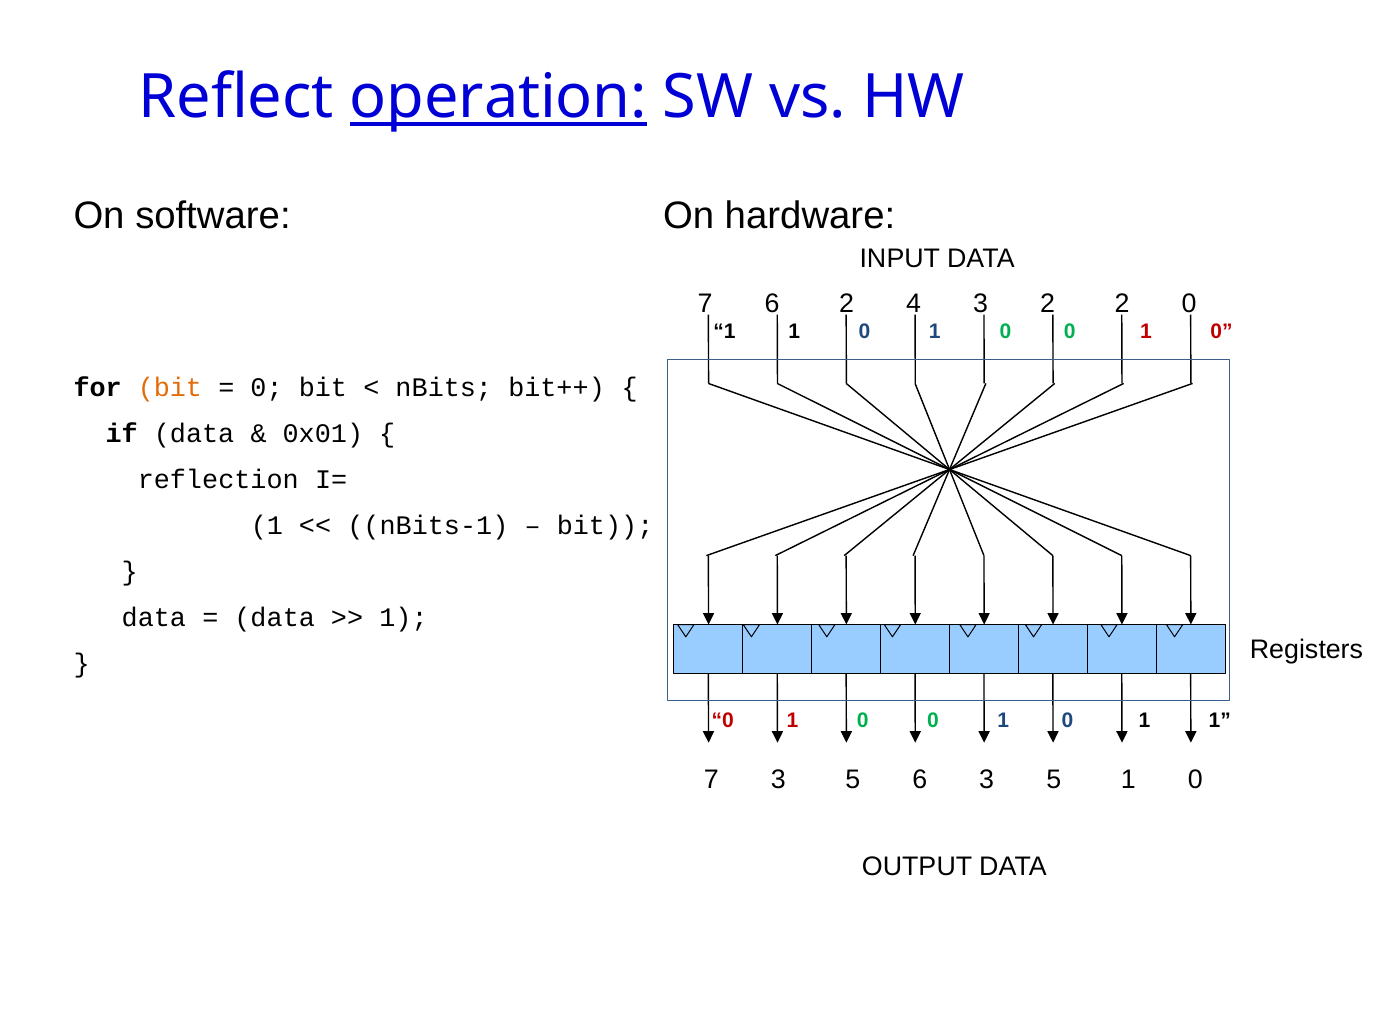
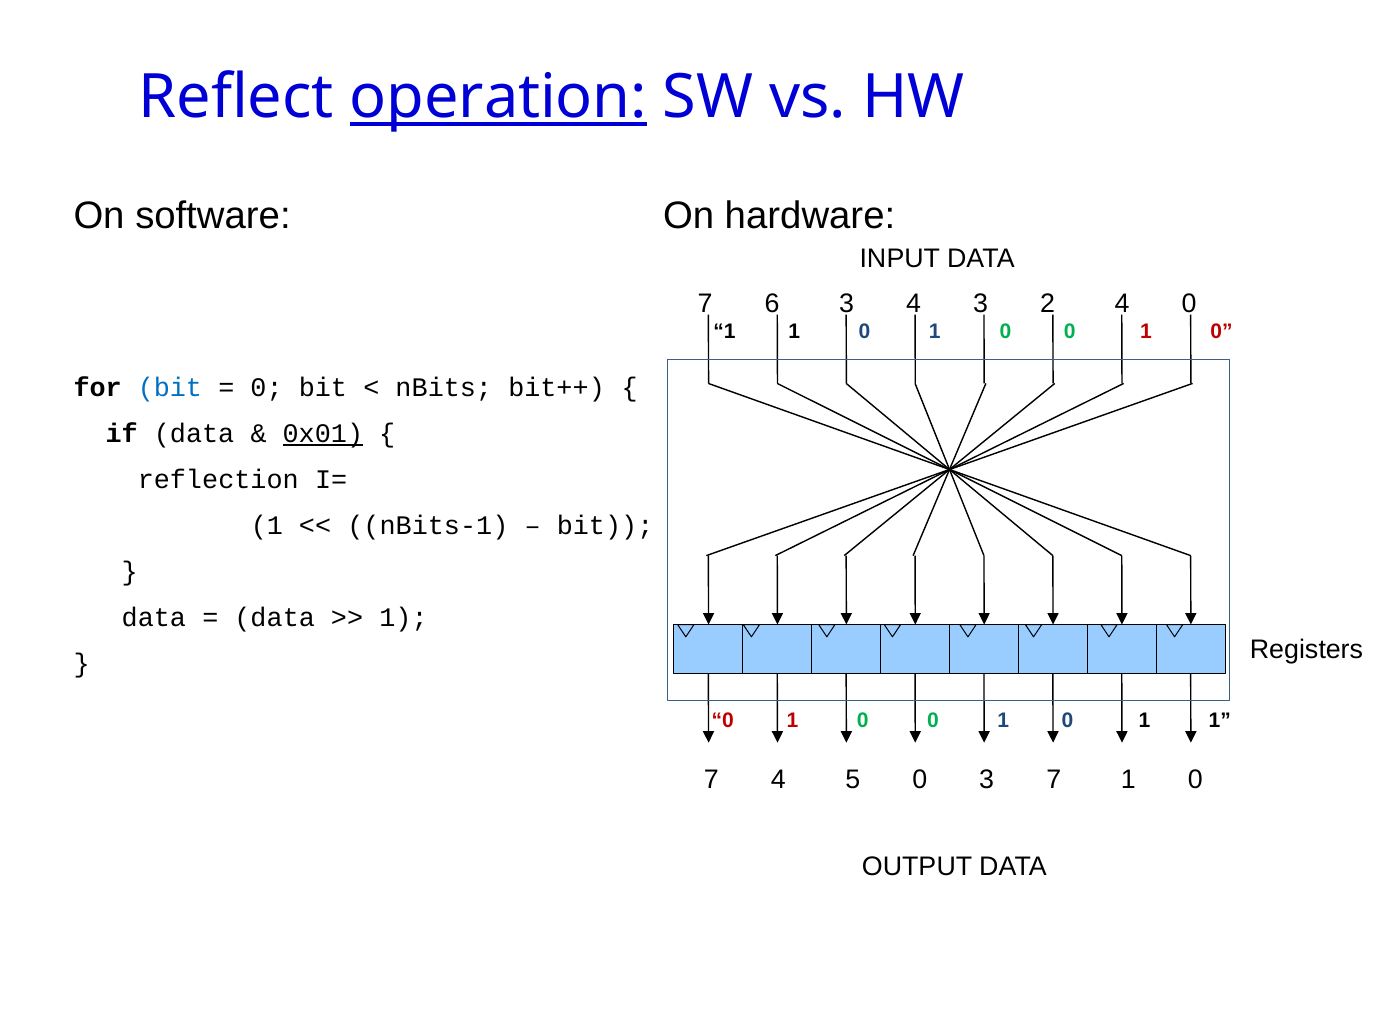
6 2: 2 -> 3
2 2: 2 -> 4
bit at (170, 387) colour: orange -> blue
0x01 underline: none -> present
7 3: 3 -> 4
5 6: 6 -> 0
5 at (1054, 780): 5 -> 7
